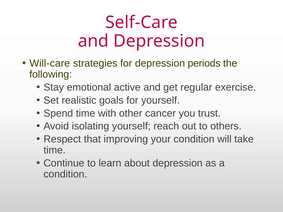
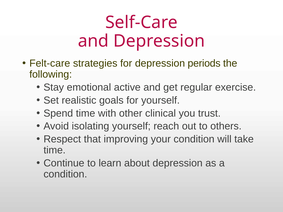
Will-care: Will-care -> Felt-care
cancer: cancer -> clinical
